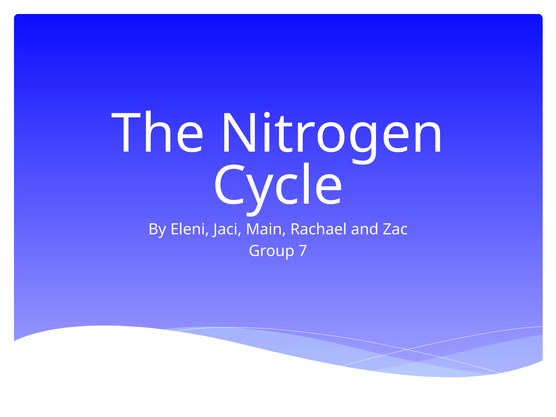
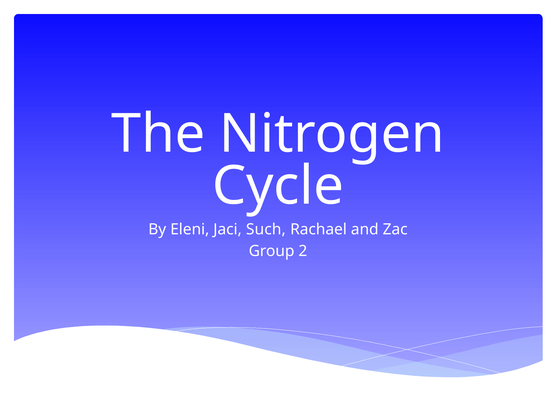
Main: Main -> Such
7: 7 -> 2
